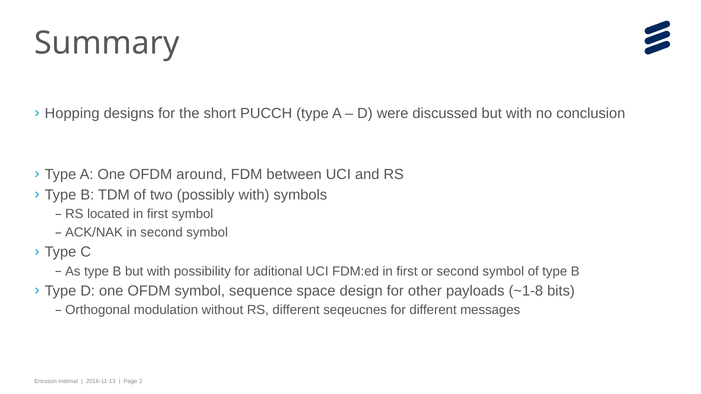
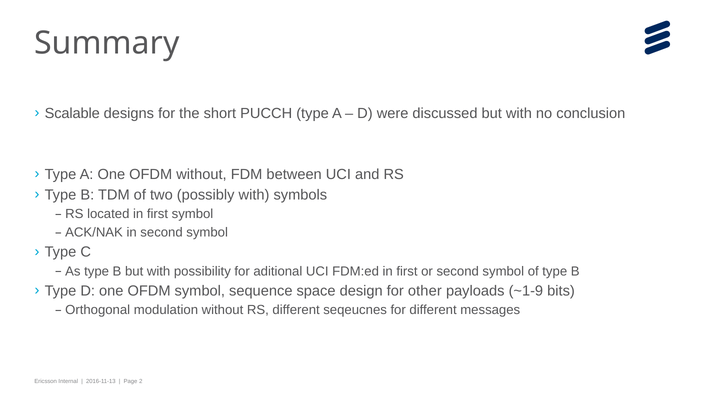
Hopping: Hopping -> Scalable
OFDM around: around -> without
~1-8: ~1-8 -> ~1-9
